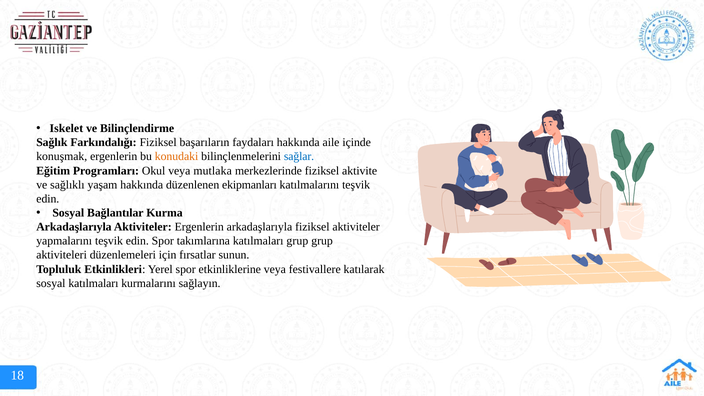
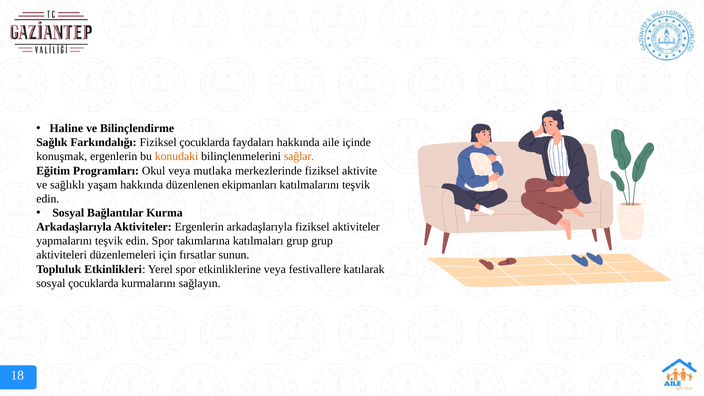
Iskelet: Iskelet -> Haline
Fiziksel başarıların: başarıların -> çocuklarda
sağlar colour: blue -> orange
sosyal katılmaları: katılmaları -> çocuklarda
